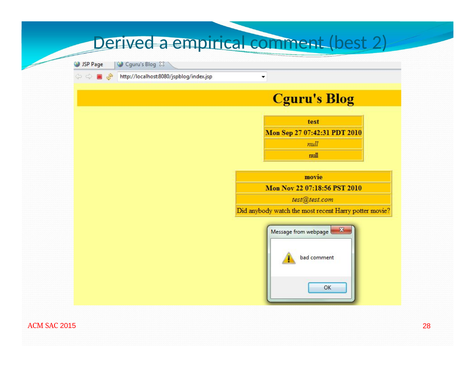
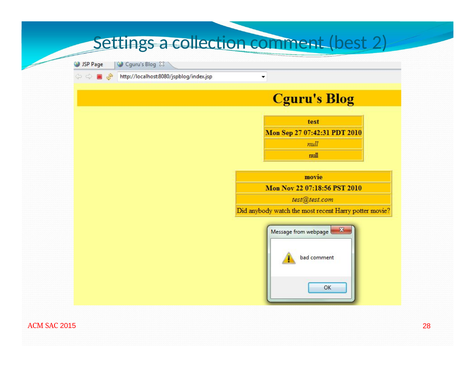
Derived: Derived -> Settings
empirical: empirical -> collection
